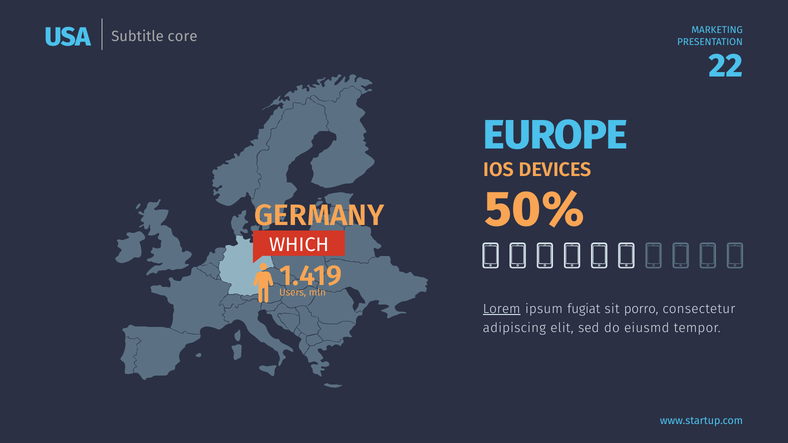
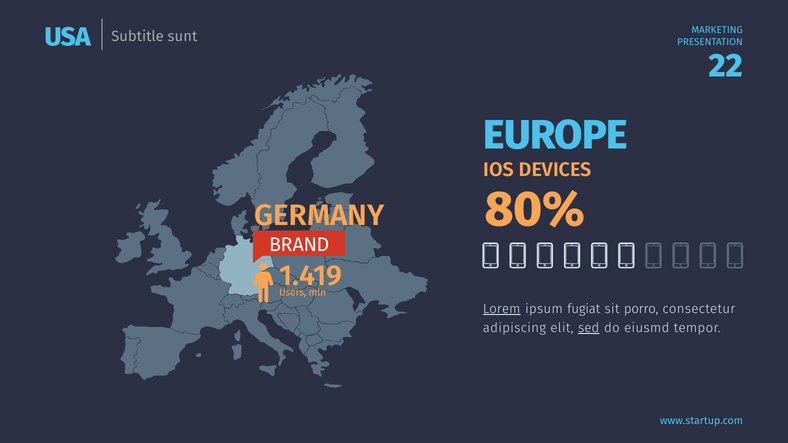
core: core -> sunt
50%: 50% -> 80%
WHICH: WHICH -> BRAND
sed underline: none -> present
